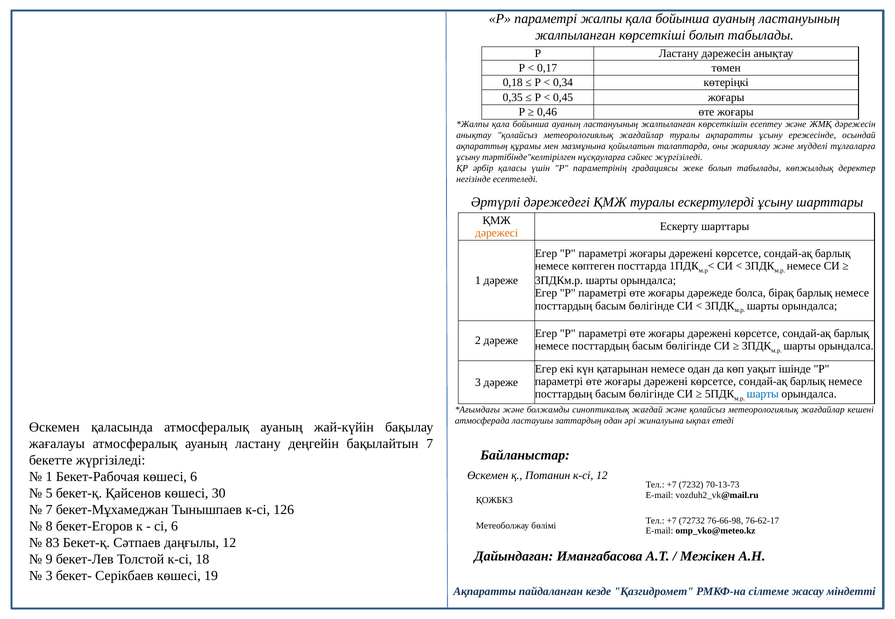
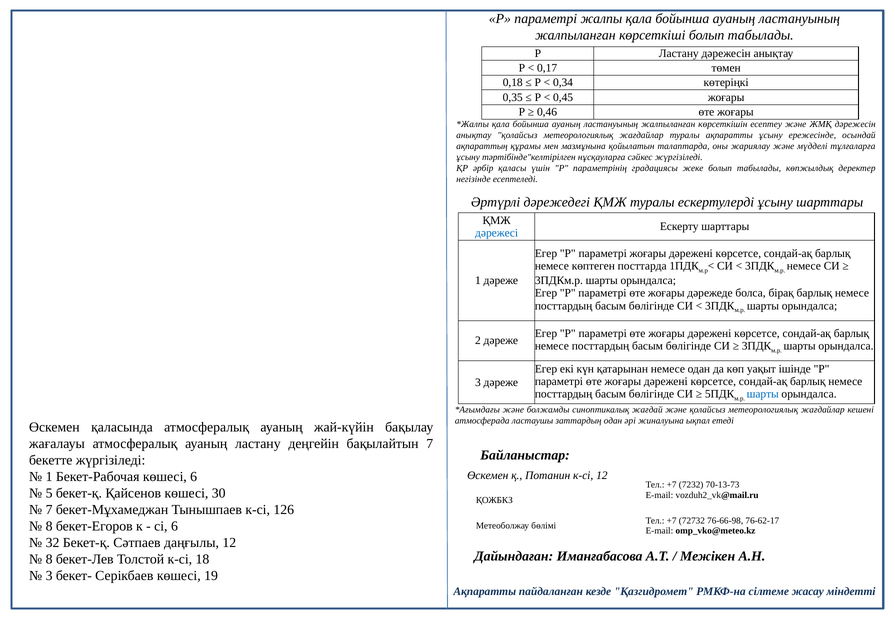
дәрежесі colour: orange -> blue
83: 83 -> 32
9 at (49, 560): 9 -> 8
